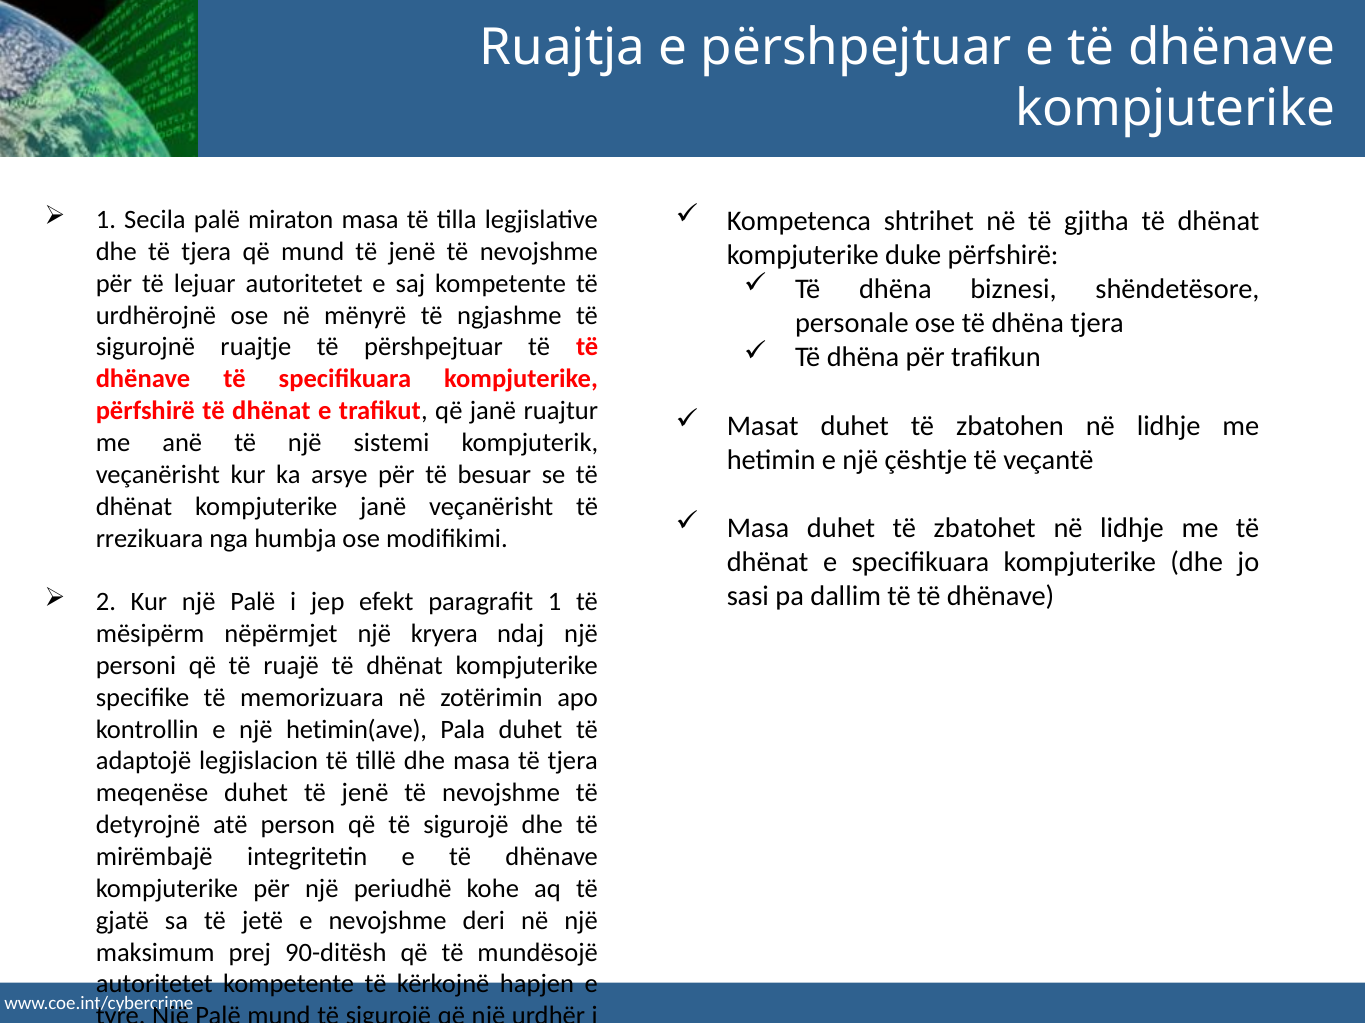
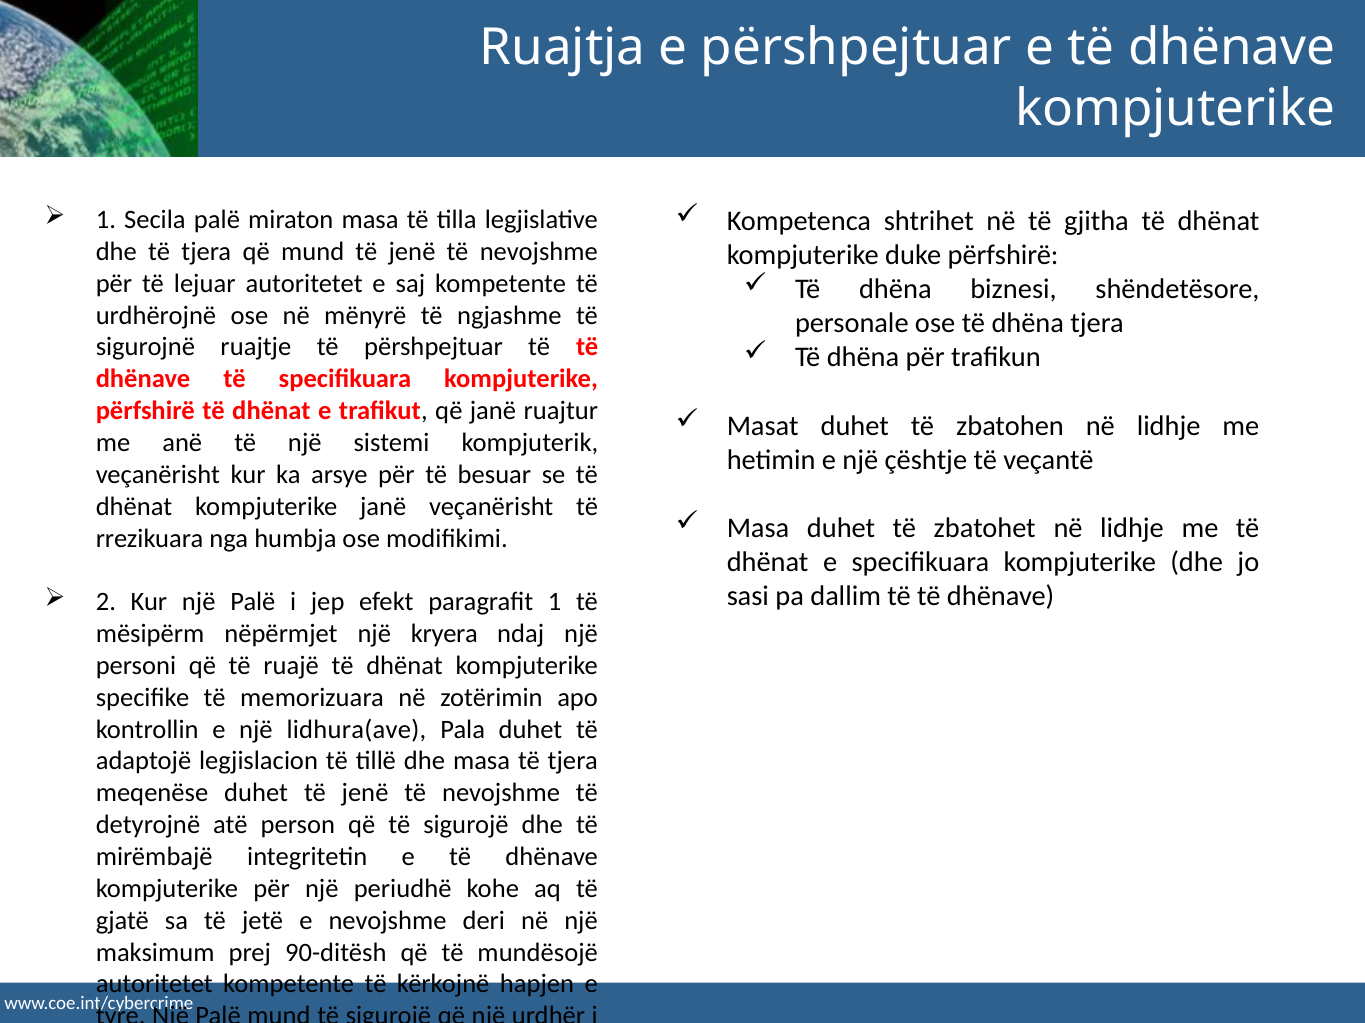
hetimin(ave: hetimin(ave -> lidhura(ave
